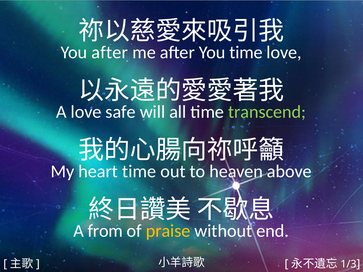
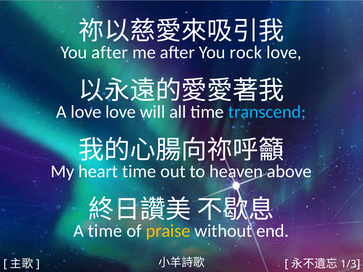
You time: time -> rock
love safe: safe -> love
transcend colour: light green -> light blue
A from: from -> time
